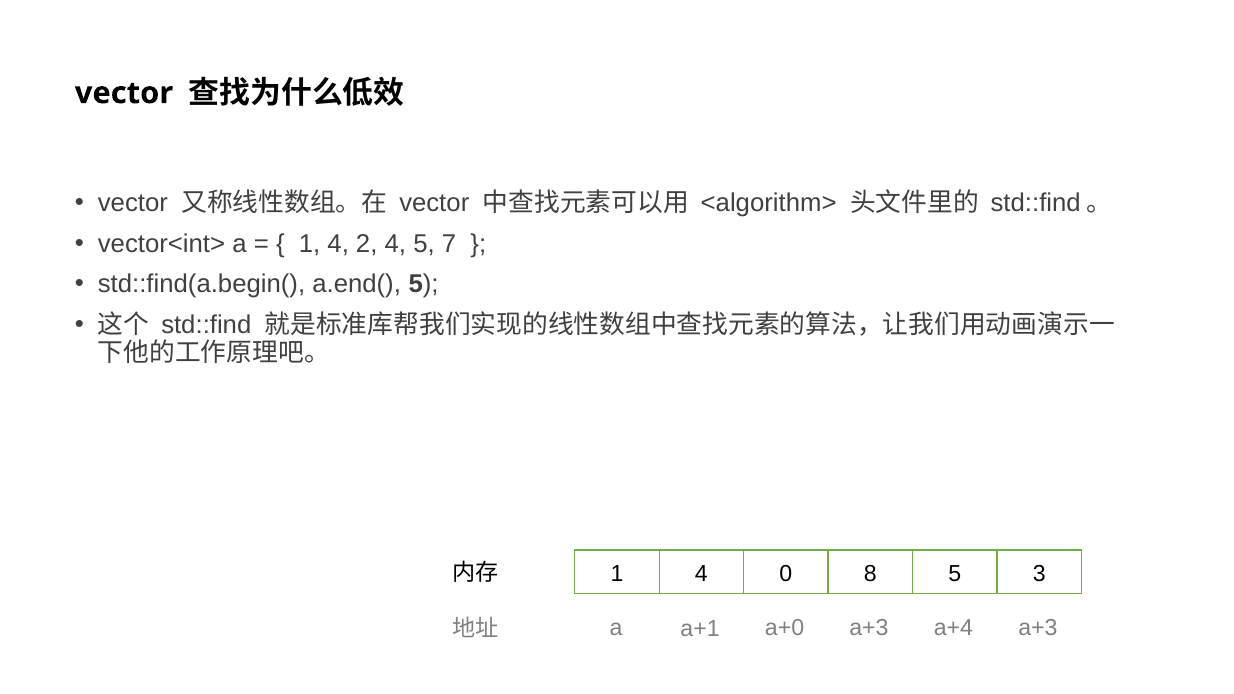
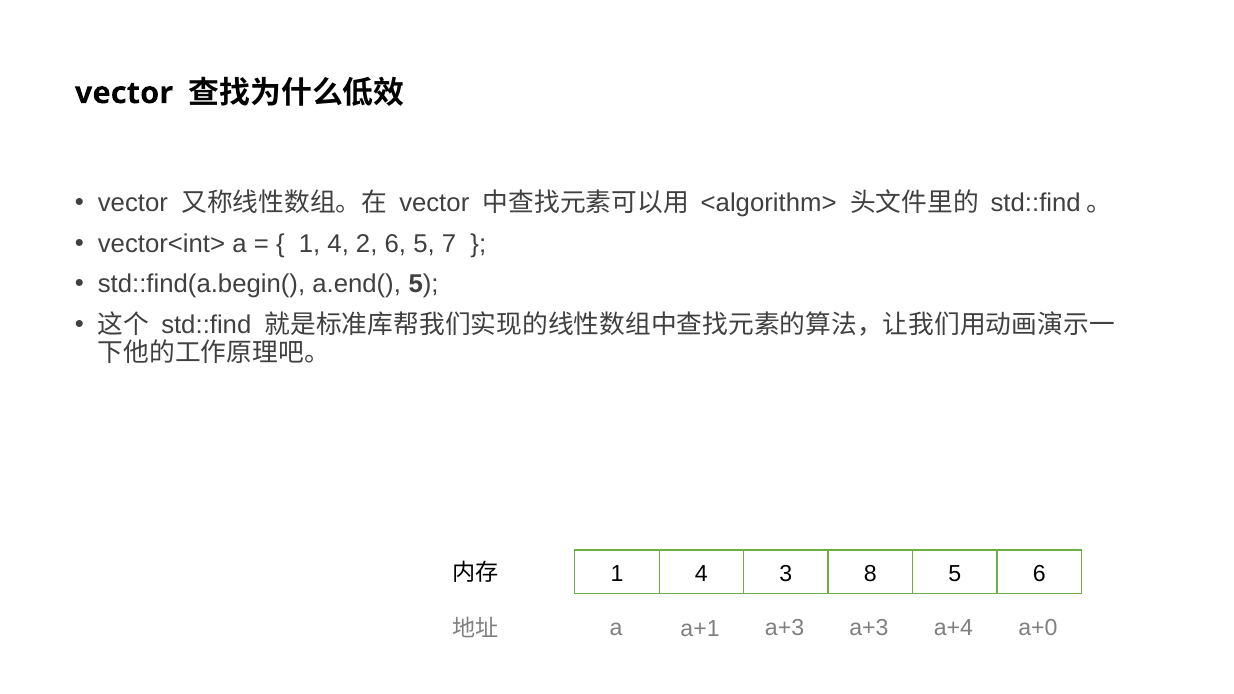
2 4: 4 -> 6
0: 0 -> 3
5 3: 3 -> 6
a+1 a+0: a+0 -> a+3
a+4 a+3: a+3 -> a+0
